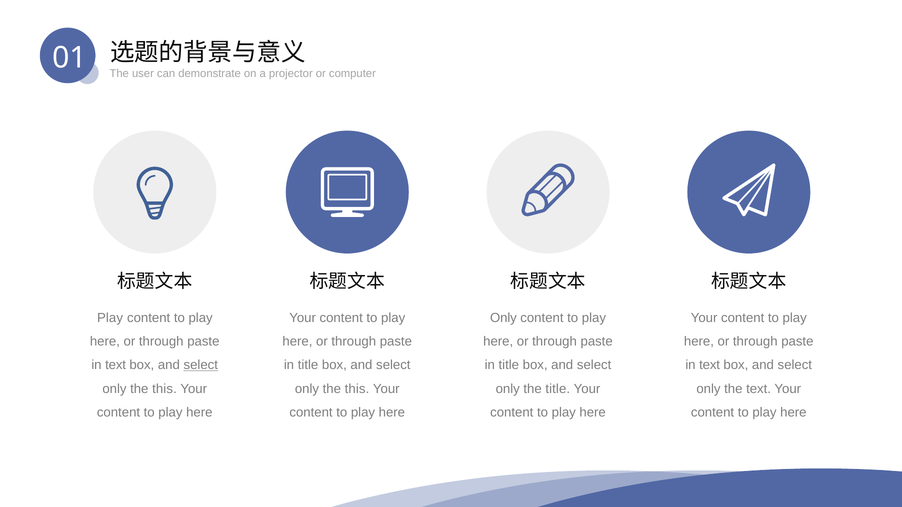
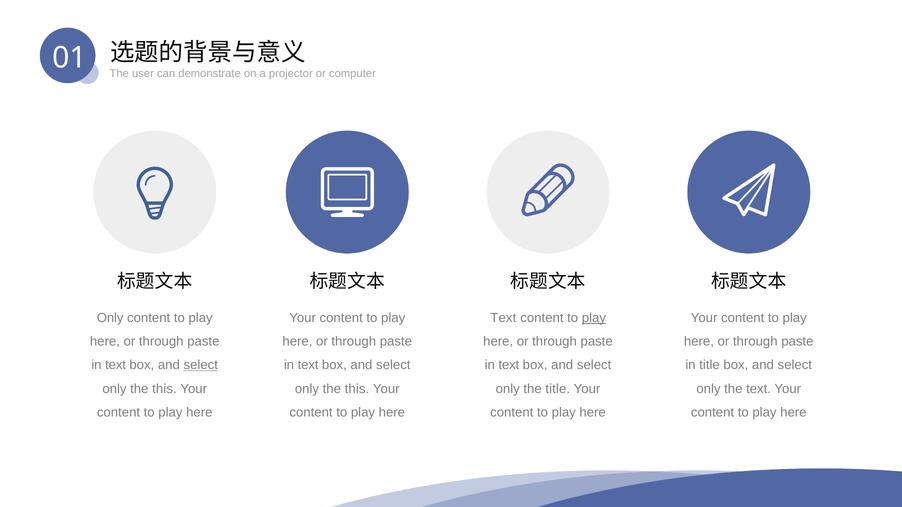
Play at (110, 318): Play -> Only
Only at (503, 318): Only -> Text
play at (594, 318) underline: none -> present
title at (308, 365): title -> text
title at (509, 365): title -> text
text at (710, 365): text -> title
